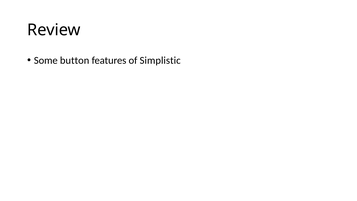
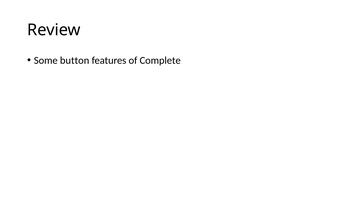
Simplistic: Simplistic -> Complete
